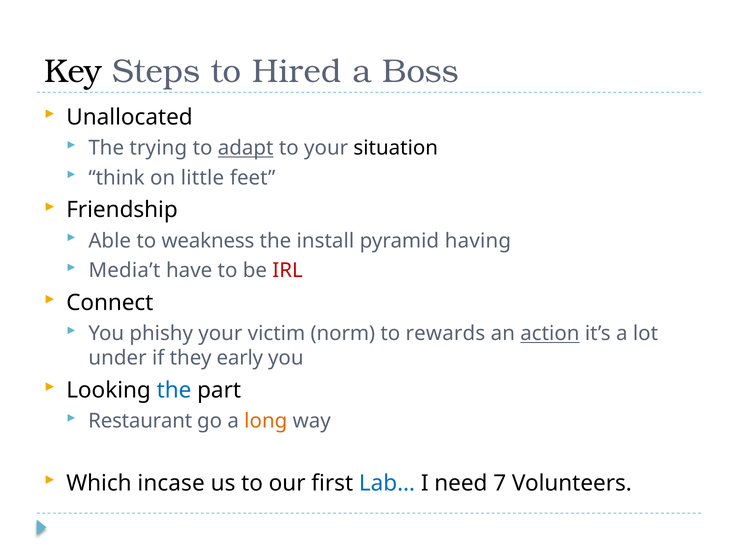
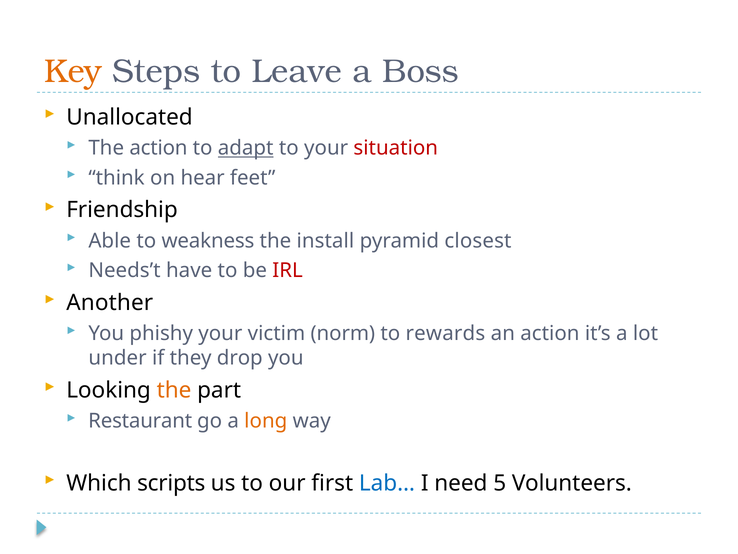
Key colour: black -> orange
Hired: Hired -> Leave
The trying: trying -> action
situation colour: black -> red
little: little -> hear
having: having -> closest
Media’t: Media’t -> Needs’t
Connect: Connect -> Another
action at (550, 333) underline: present -> none
early: early -> drop
the at (174, 390) colour: blue -> orange
incase: incase -> scripts
7: 7 -> 5
